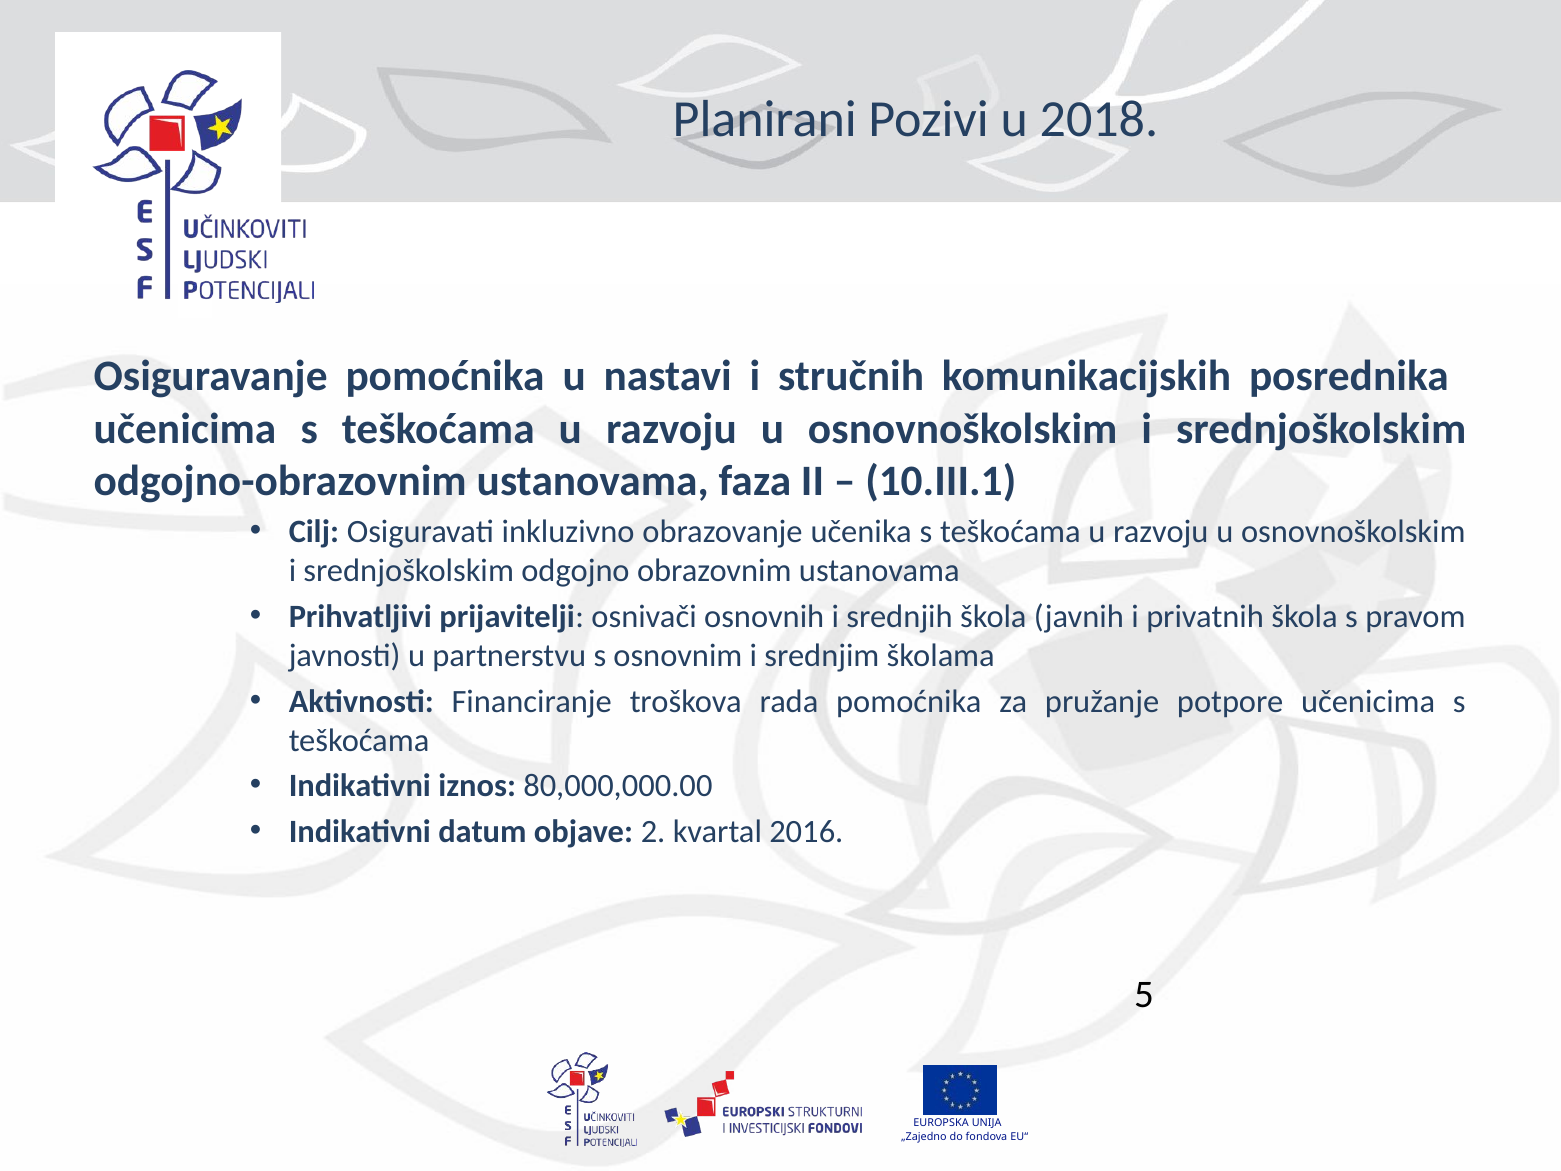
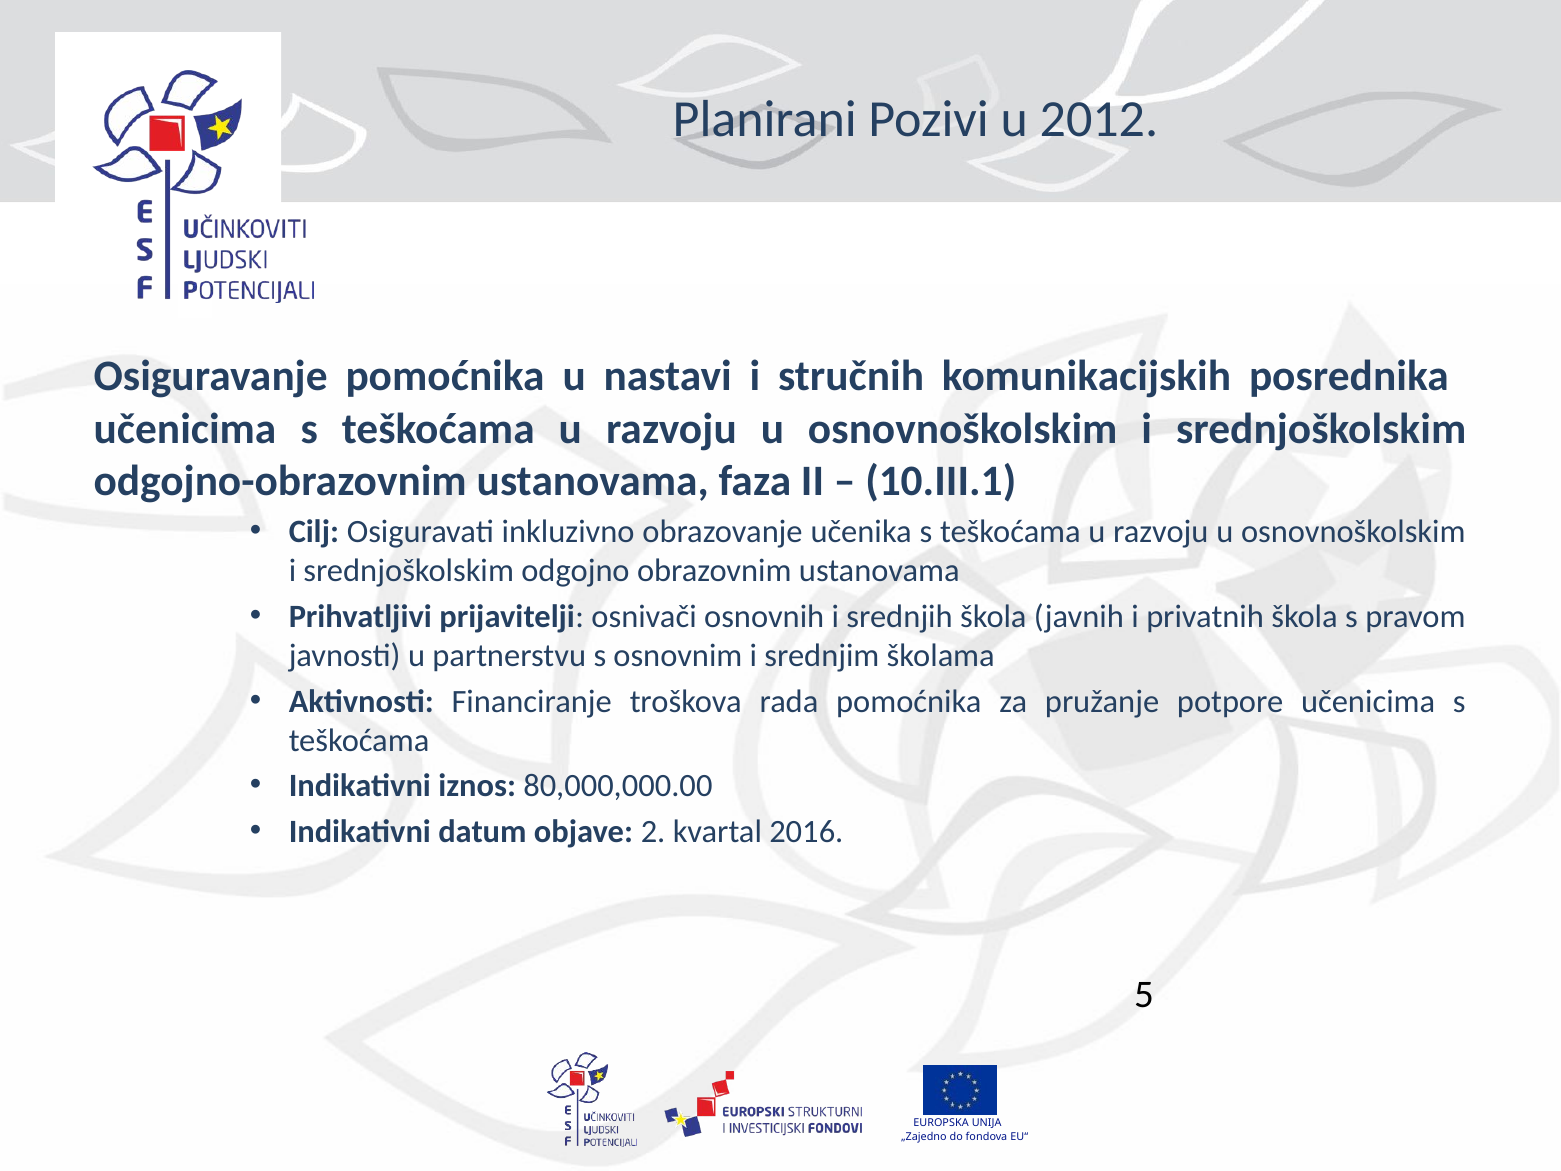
2018: 2018 -> 2012
